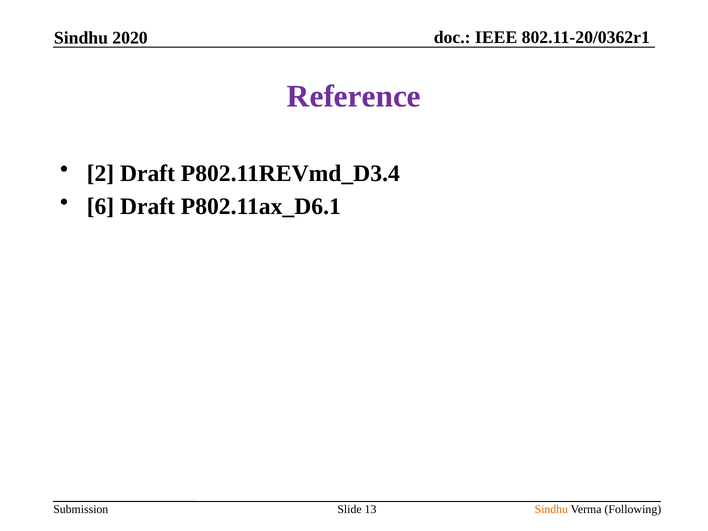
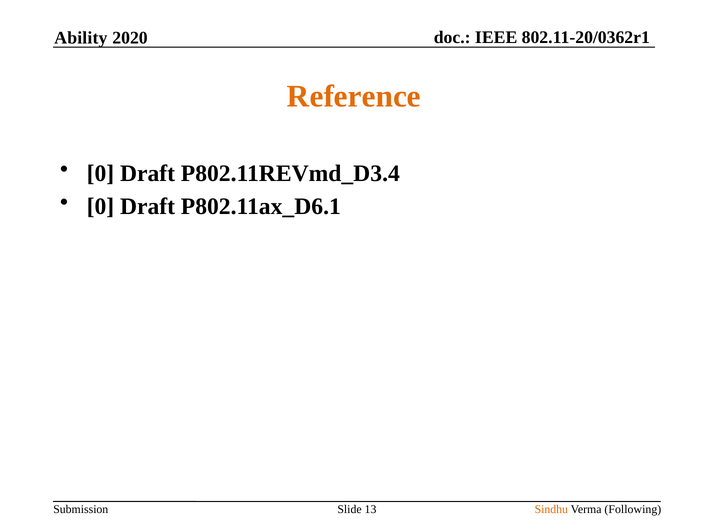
Sindhu at (81, 38): Sindhu -> Ability
Reference colour: purple -> orange
2 at (100, 173): 2 -> 0
6 at (100, 206): 6 -> 0
